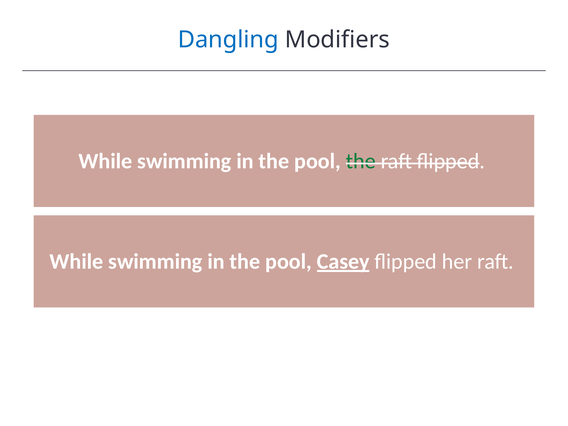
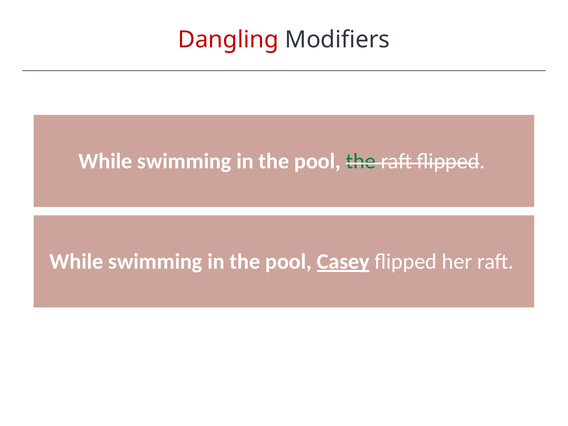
Dangling colour: blue -> red
